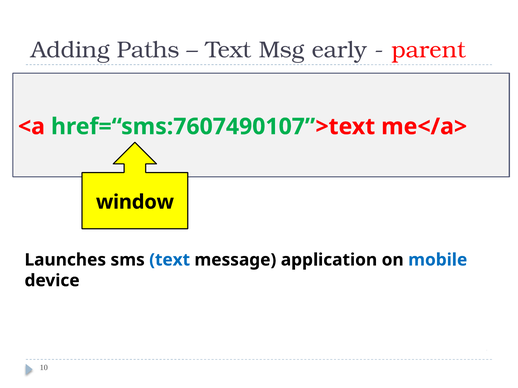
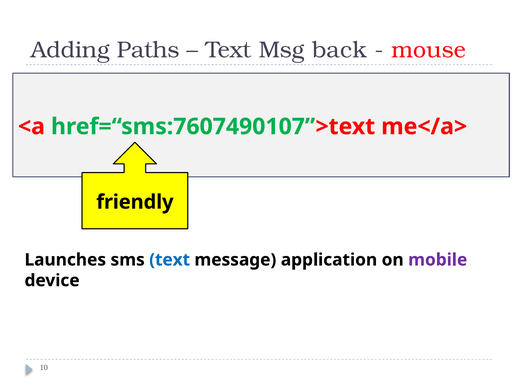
early: early -> back
parent: parent -> mouse
window: window -> friendly
mobile colour: blue -> purple
